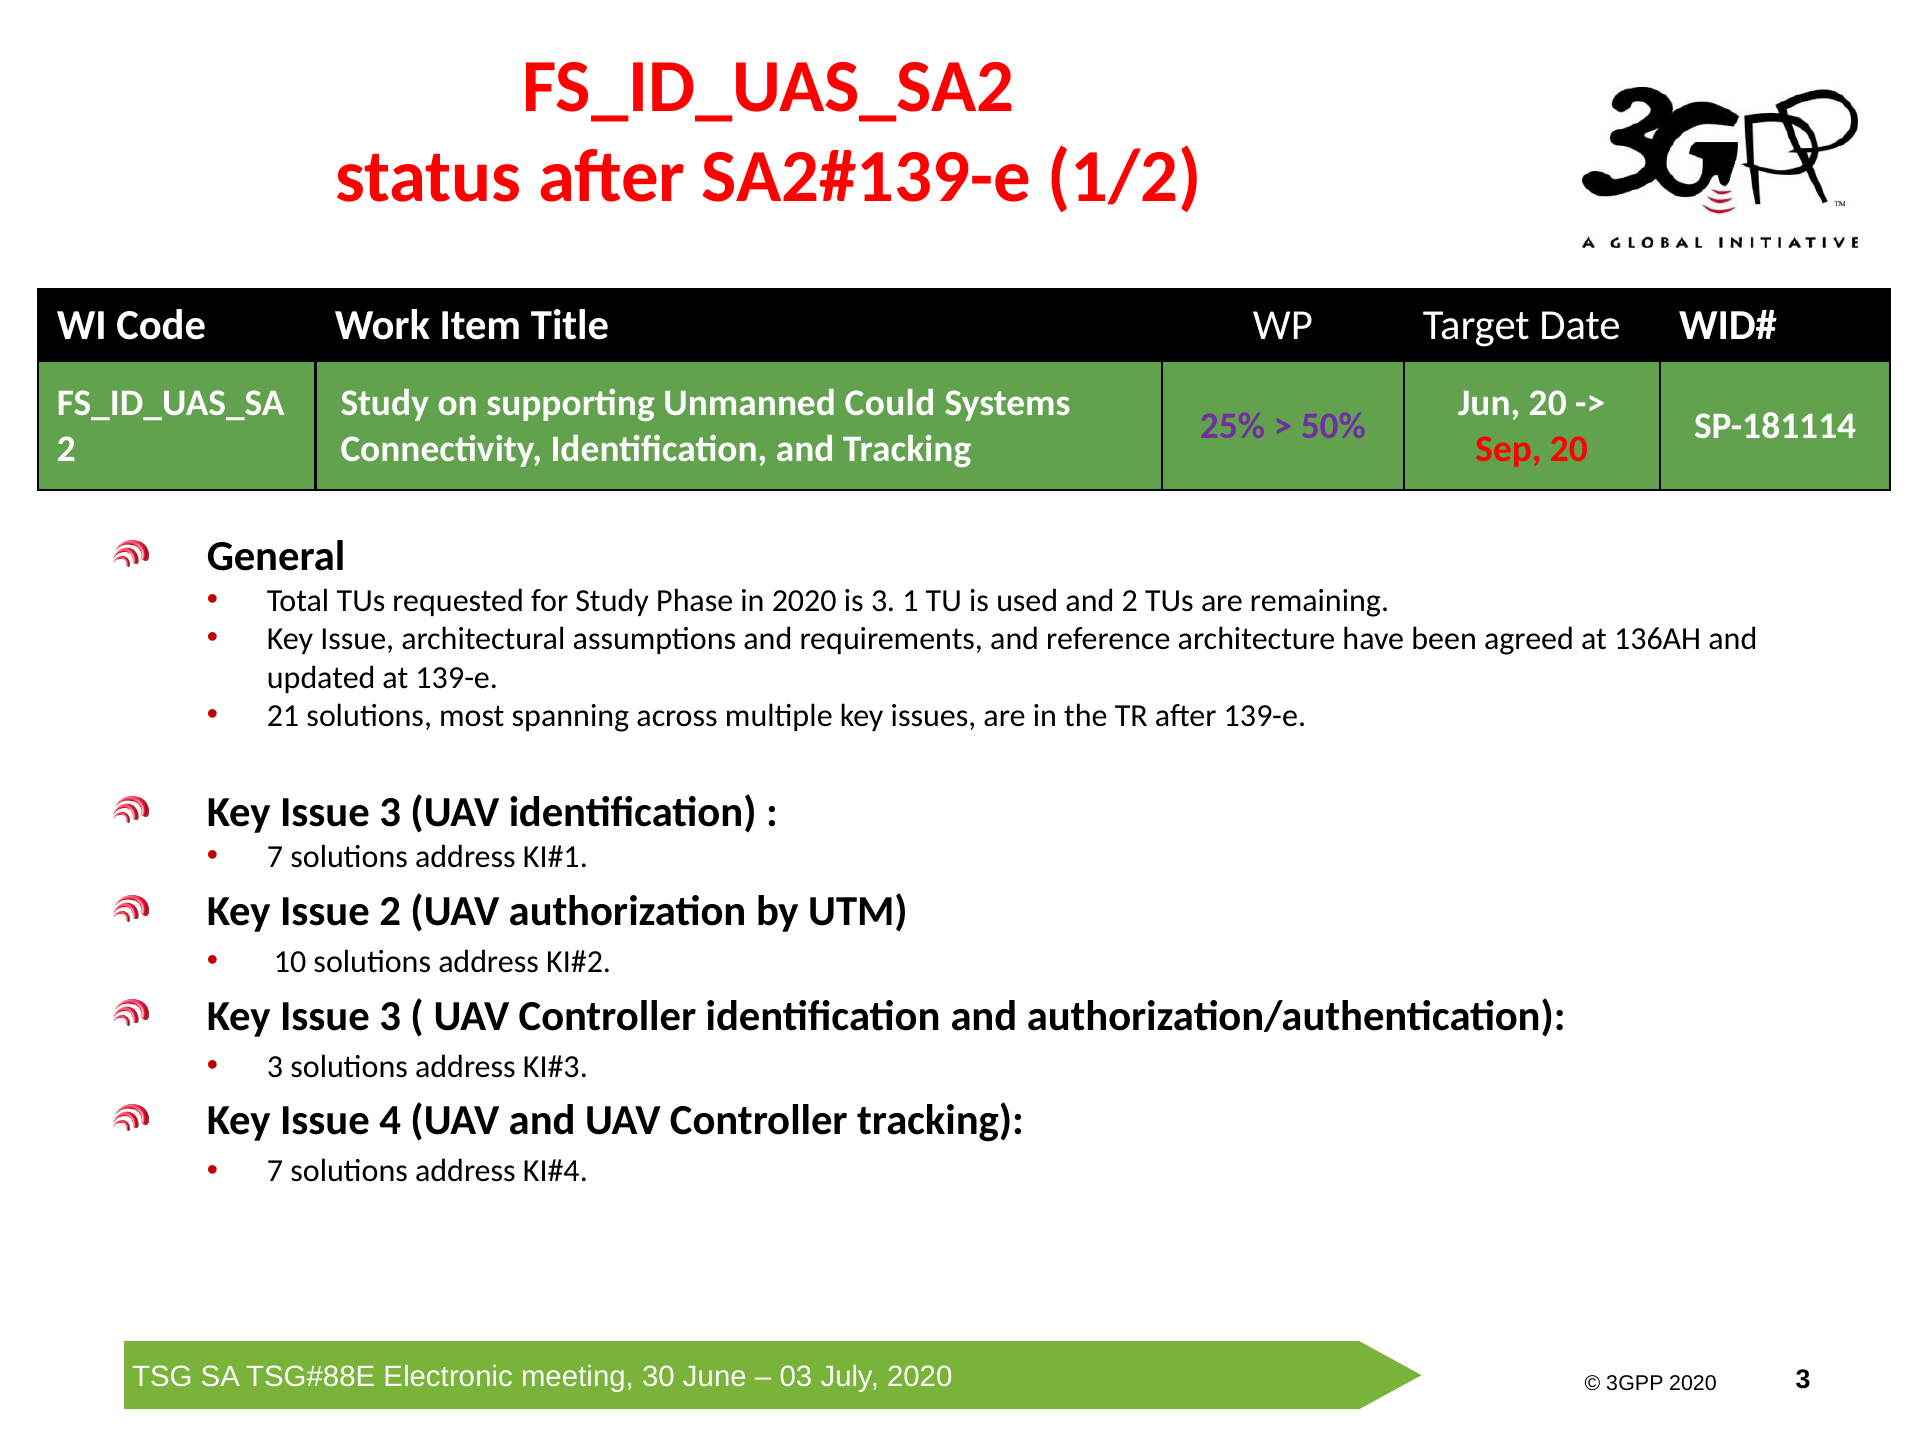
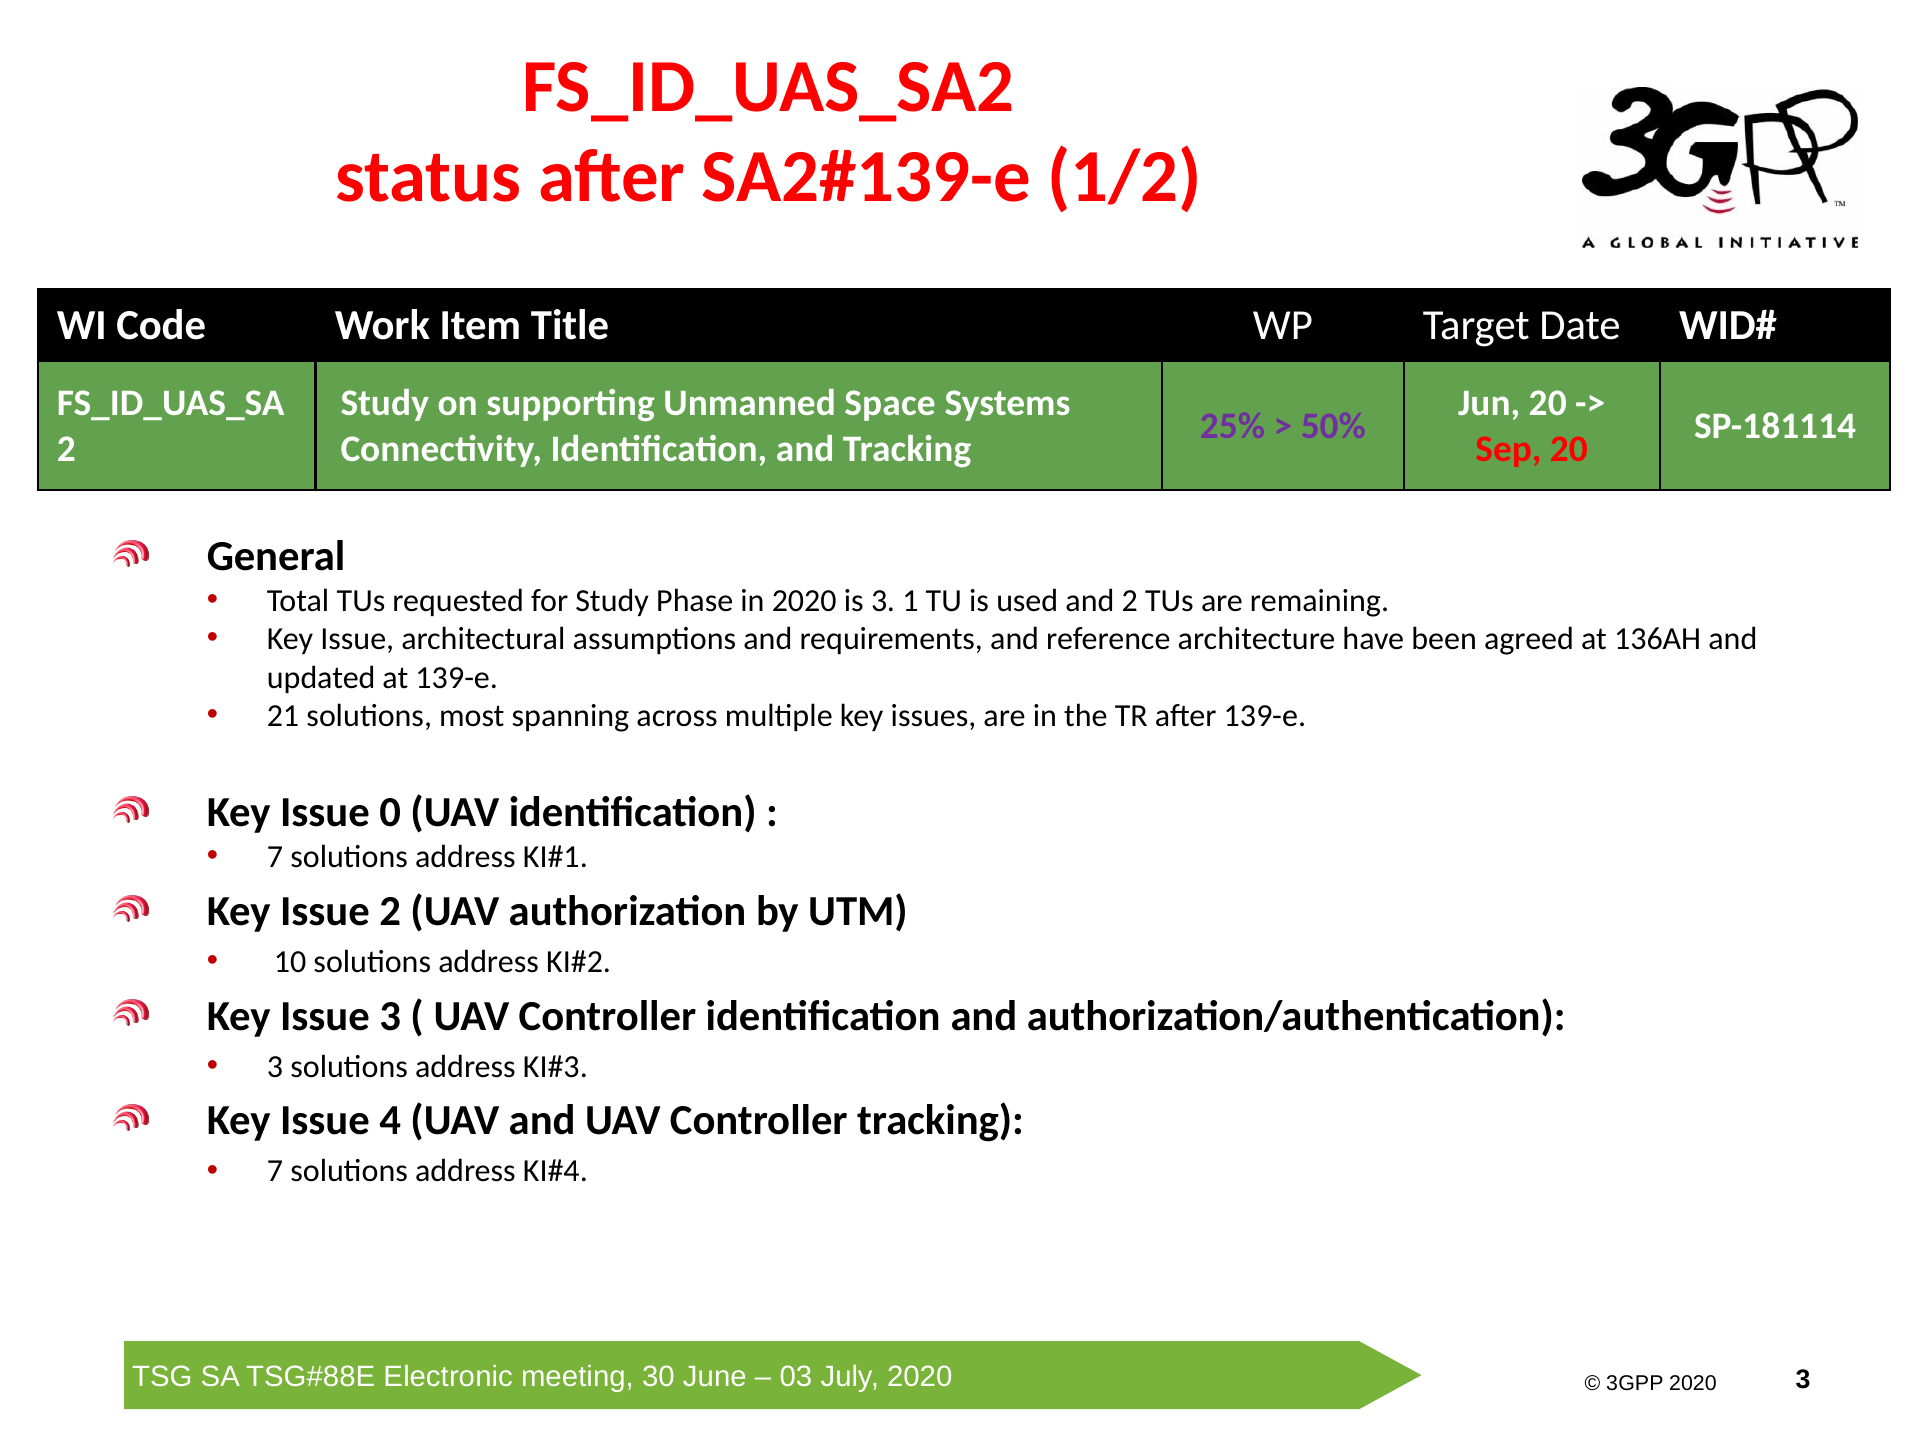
Could: Could -> Space
3 at (390, 812): 3 -> 0
